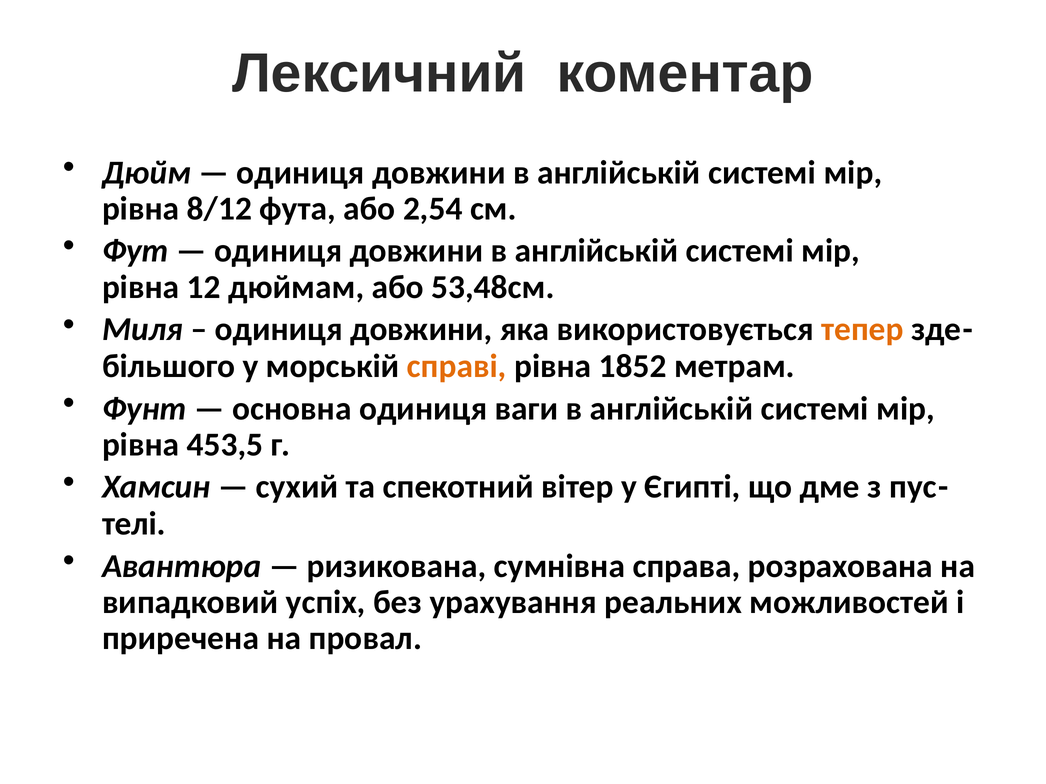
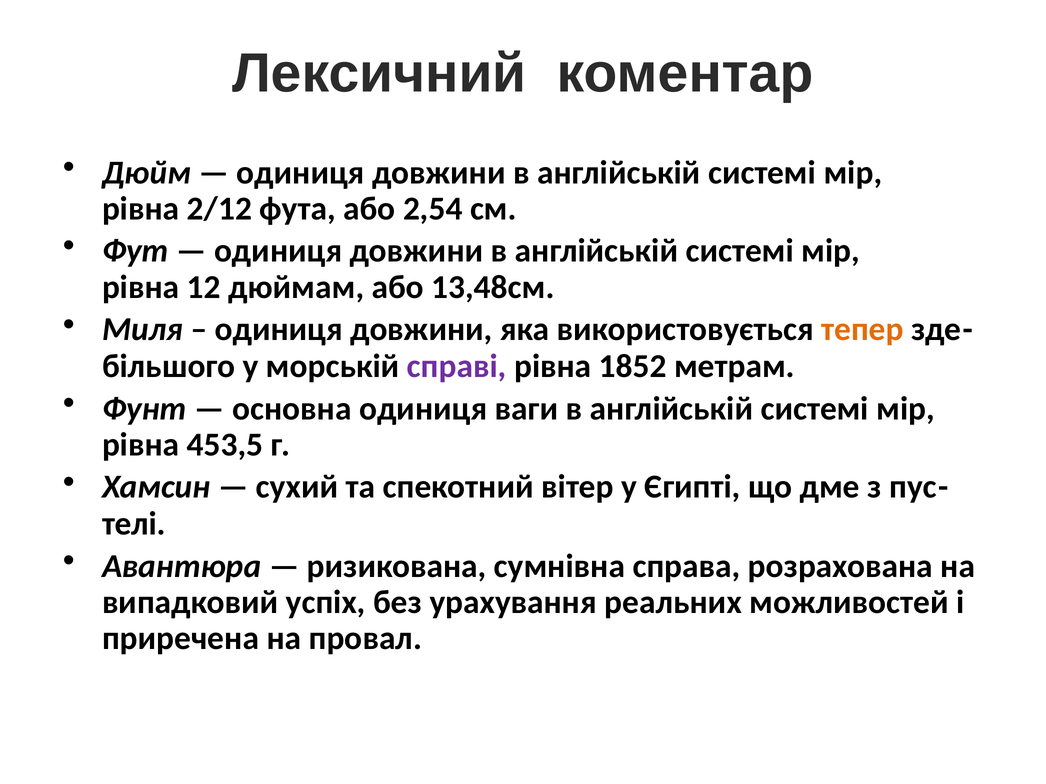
8/12: 8/12 -> 2/12
53,48см: 53,48см -> 13,48см
справі colour: orange -> purple
